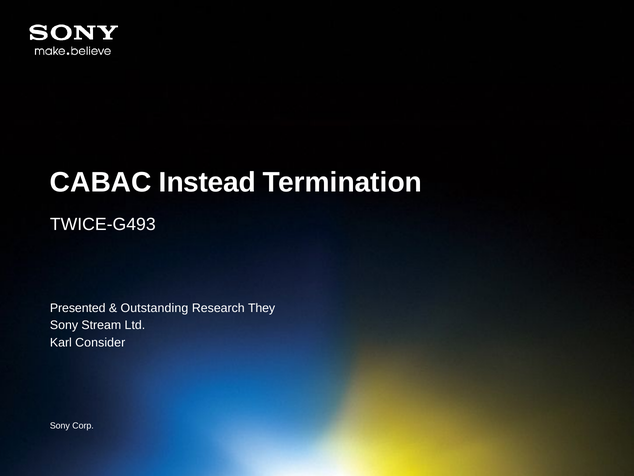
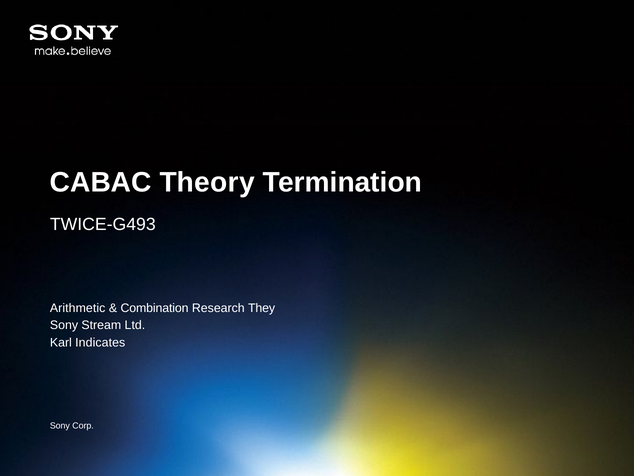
Instead: Instead -> Theory
Presented: Presented -> Arithmetic
Outstanding: Outstanding -> Combination
Consider: Consider -> Indicates
